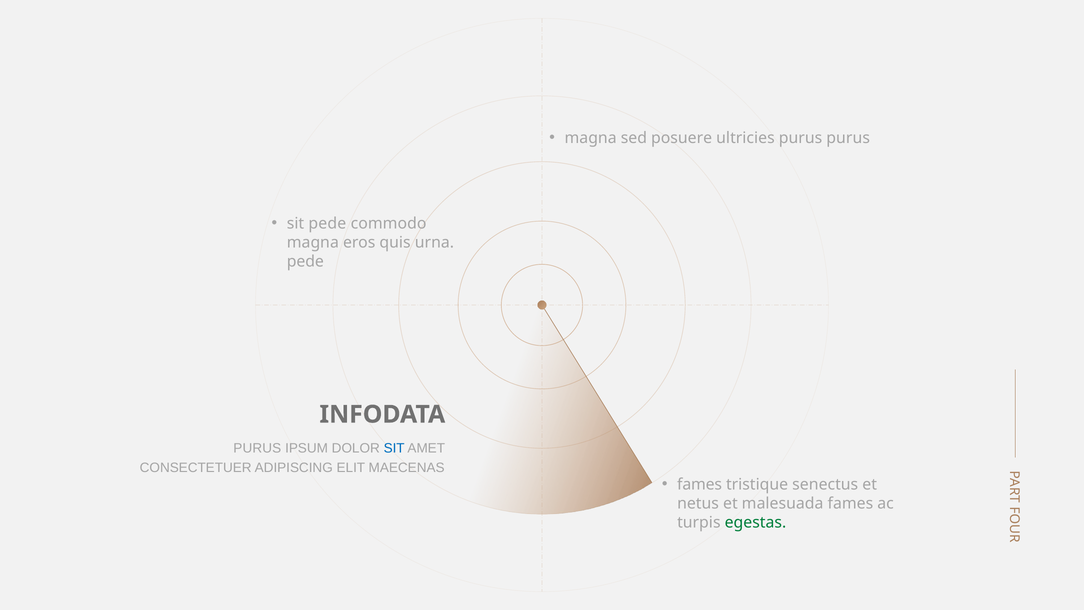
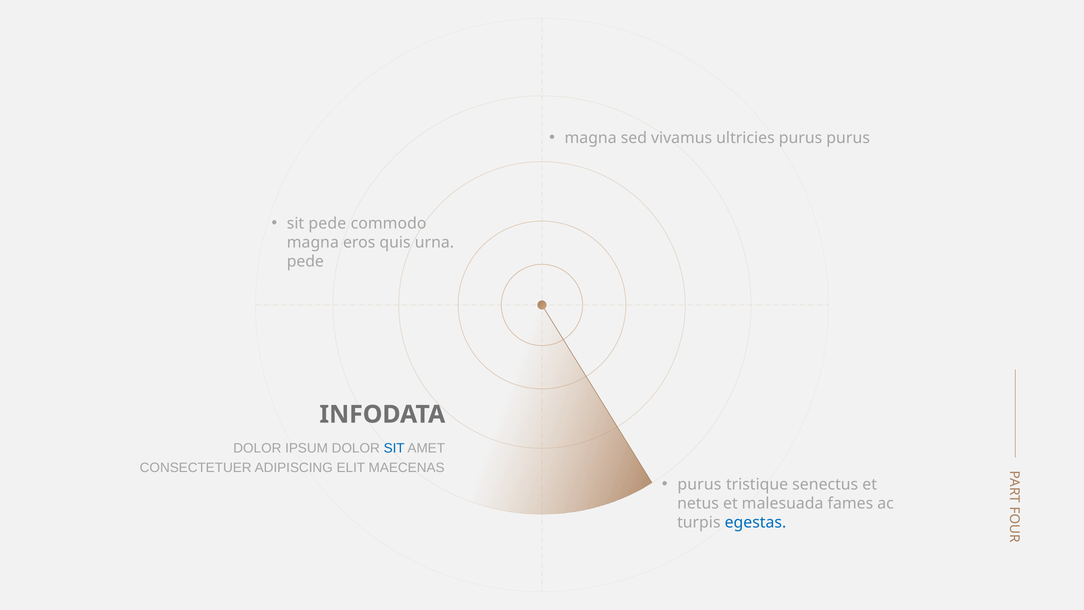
posuere: posuere -> vivamus
PURUS at (257, 448): PURUS -> DOLOR
fames at (700, 484): fames -> purus
egestas colour: green -> blue
